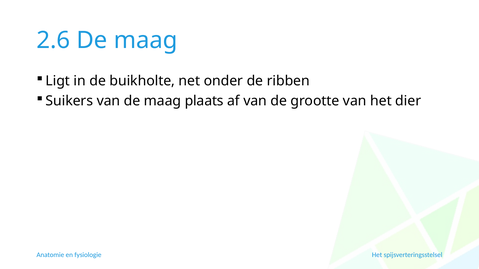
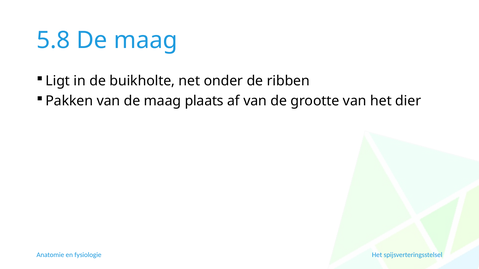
2.6: 2.6 -> 5.8
Suikers: Suikers -> Pakken
